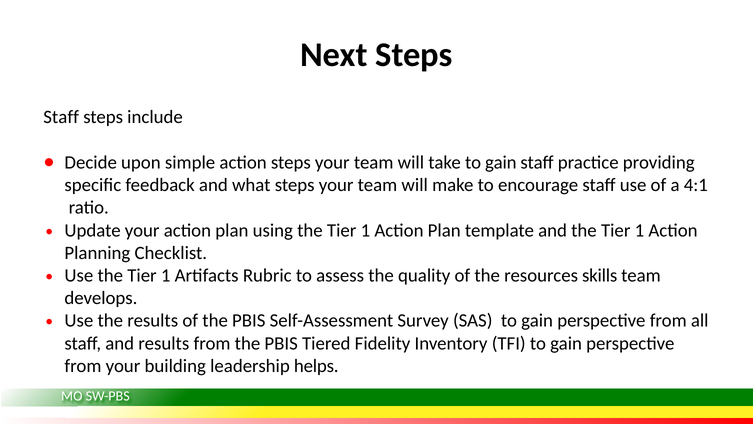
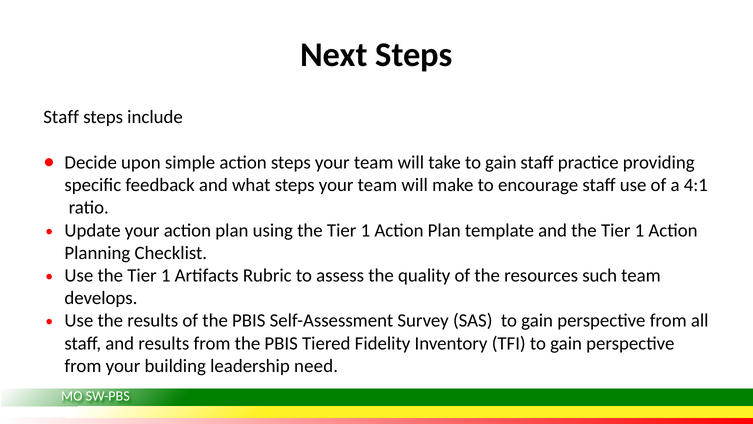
skills: skills -> such
helps: helps -> need
